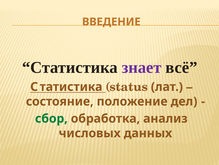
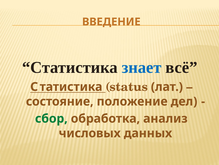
знает colour: purple -> blue
